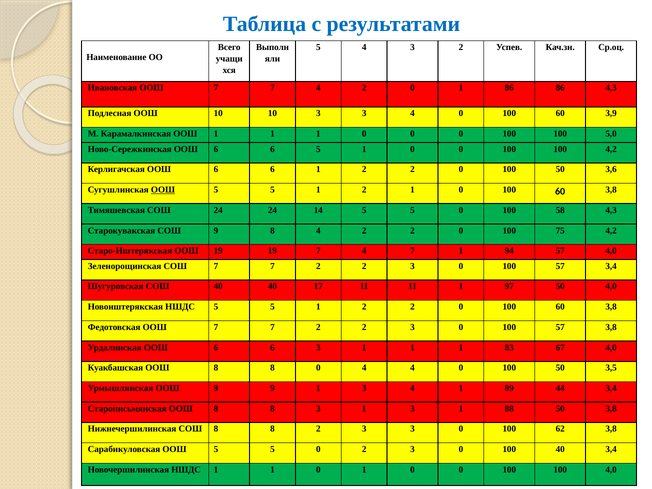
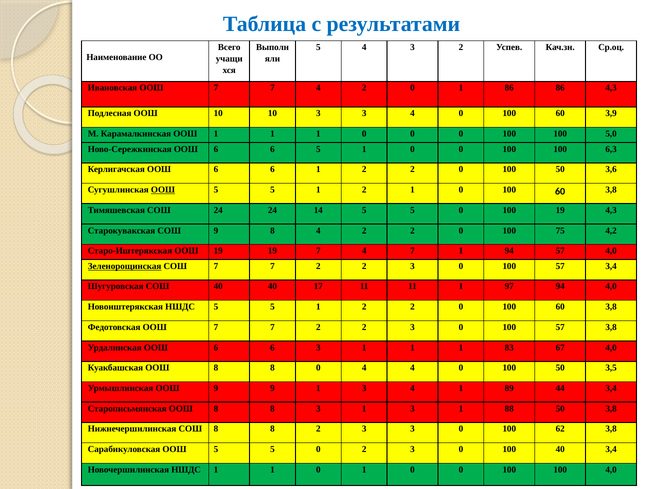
100 4,2: 4,2 -> 6,3
100 58: 58 -> 19
Зеленорощинская underline: none -> present
97 50: 50 -> 94
